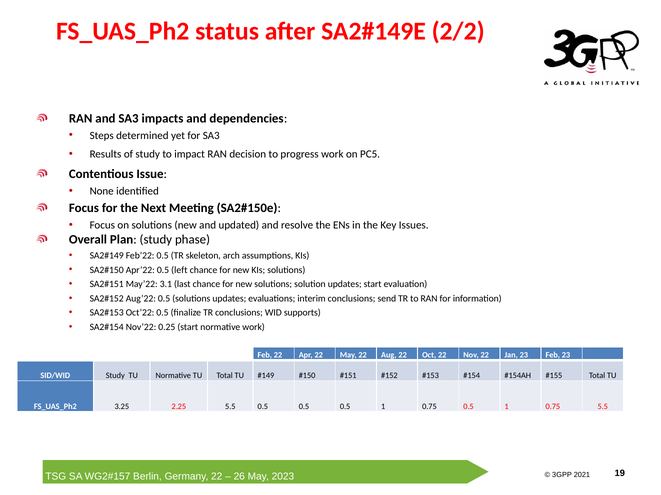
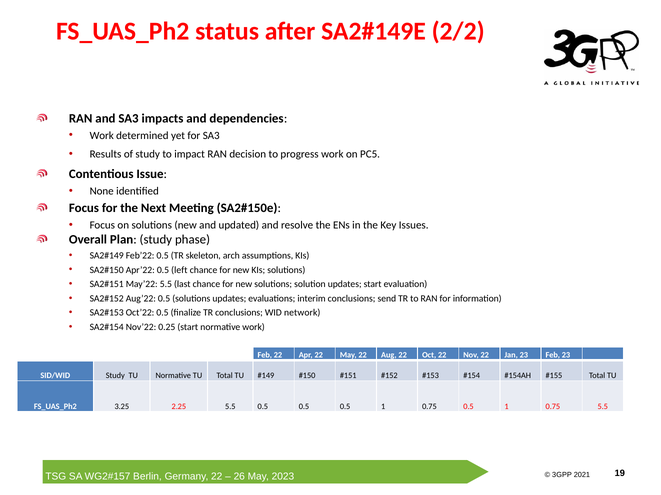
Steps at (102, 136): Steps -> Work
May’22 3.1: 3.1 -> 5.5
supports: supports -> network
